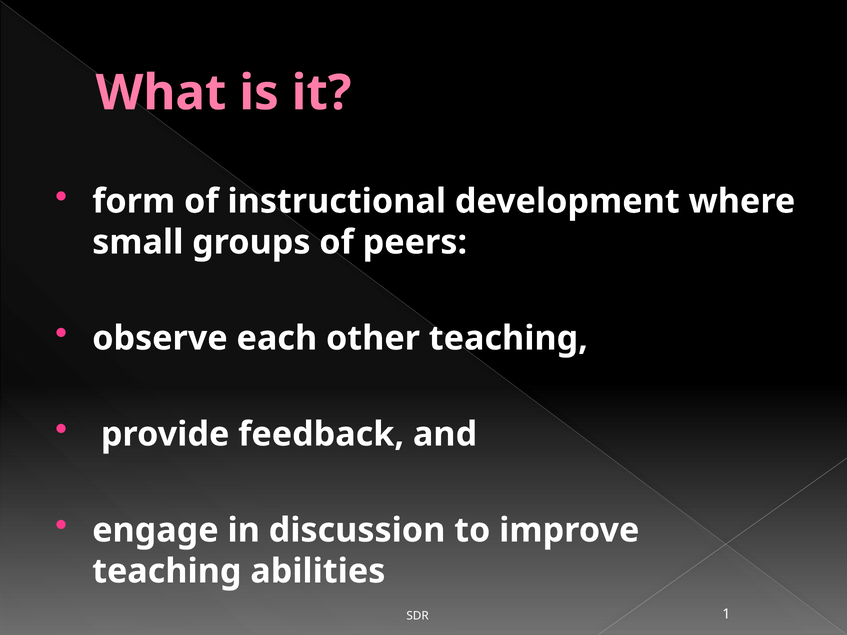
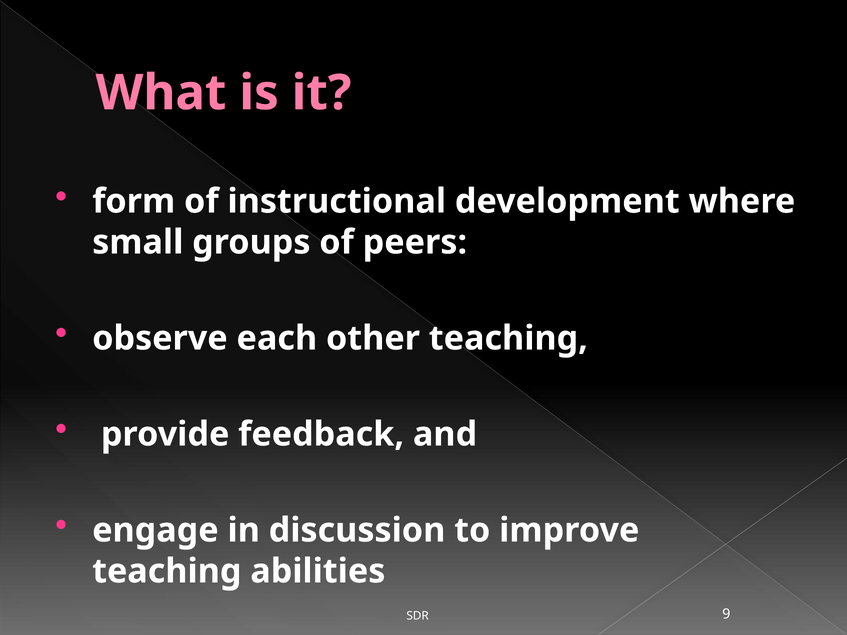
1: 1 -> 9
